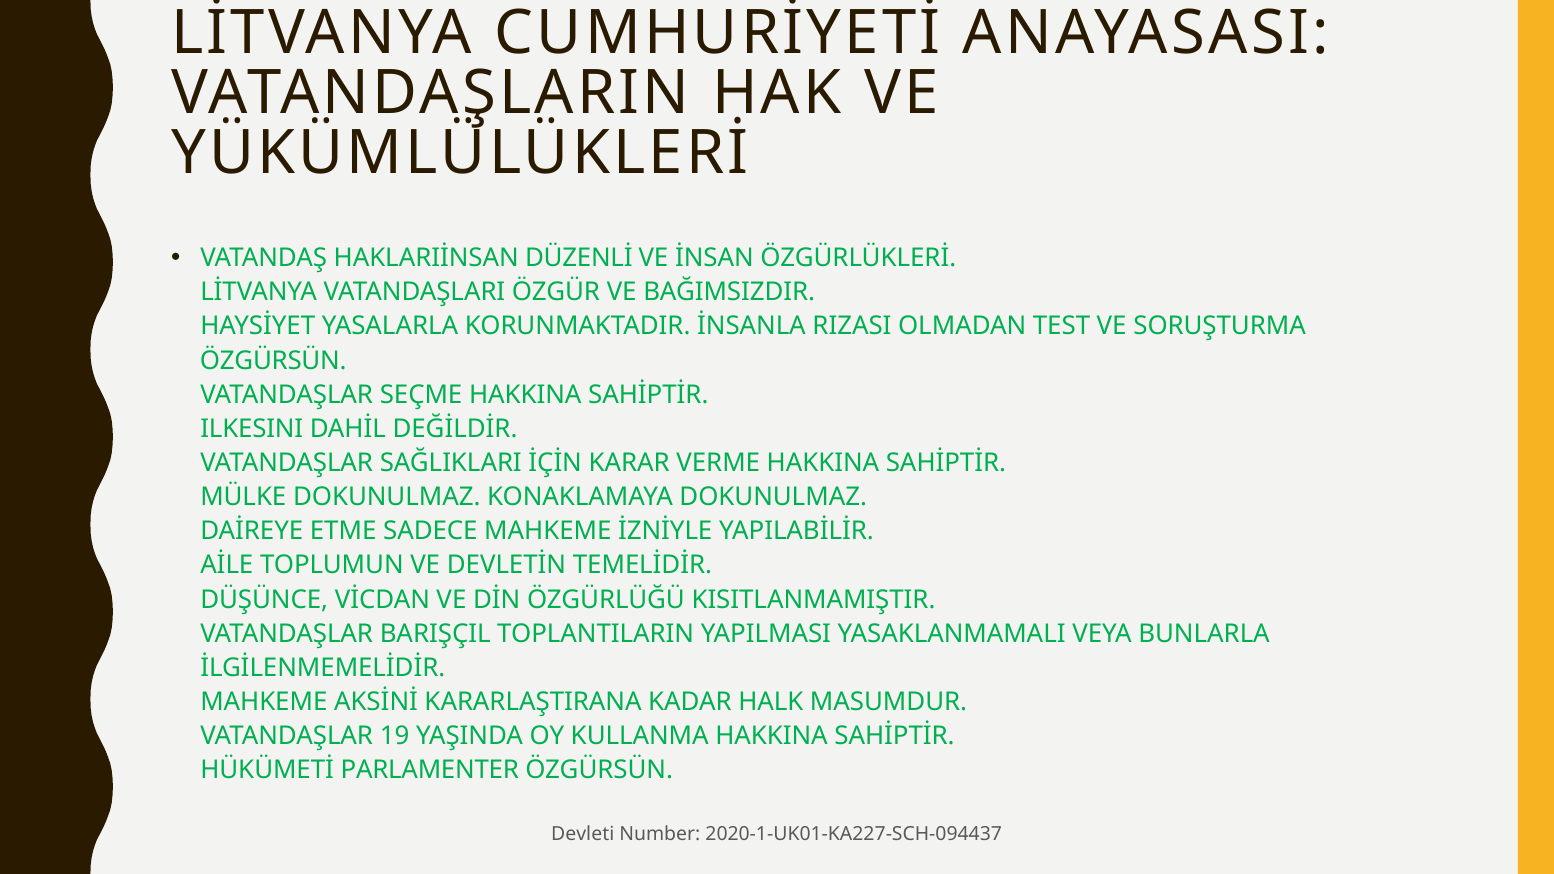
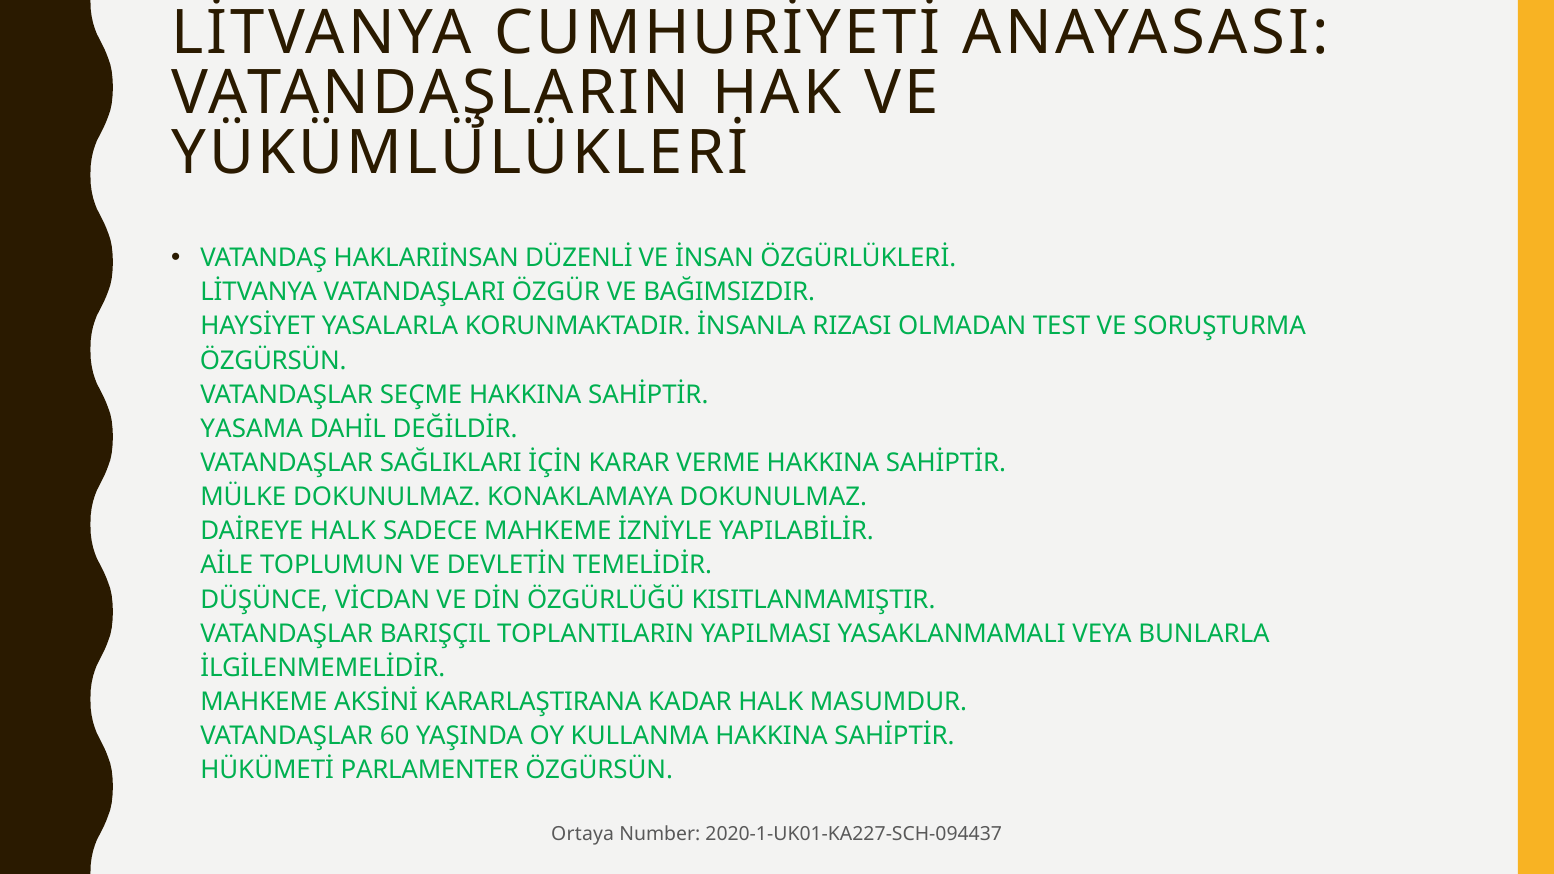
ILKESINI: ILKESINI -> YASAMA
DAİREYE ETME: ETME -> HALK
19: 19 -> 60
Devleti: Devleti -> Ortaya
